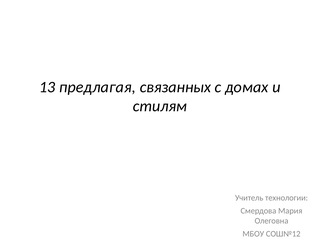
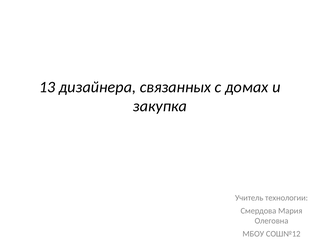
предлагая: предлагая -> дизайнера
стилям: стилям -> закупка
